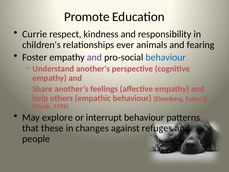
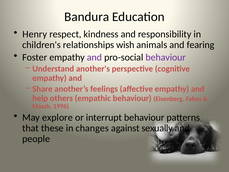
Promote: Promote -> Bandura
Currie: Currie -> Henry
ever: ever -> wish
behaviour at (166, 57) colour: blue -> purple
refuges: refuges -> sexually
